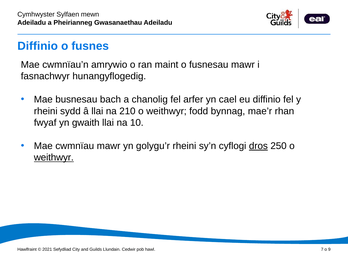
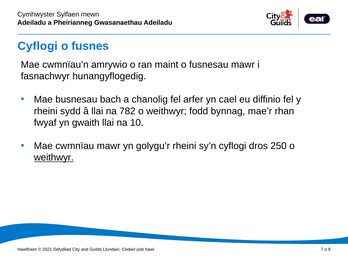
Diffinio at (38, 46): Diffinio -> Cyflogi
210: 210 -> 782
dros underline: present -> none
